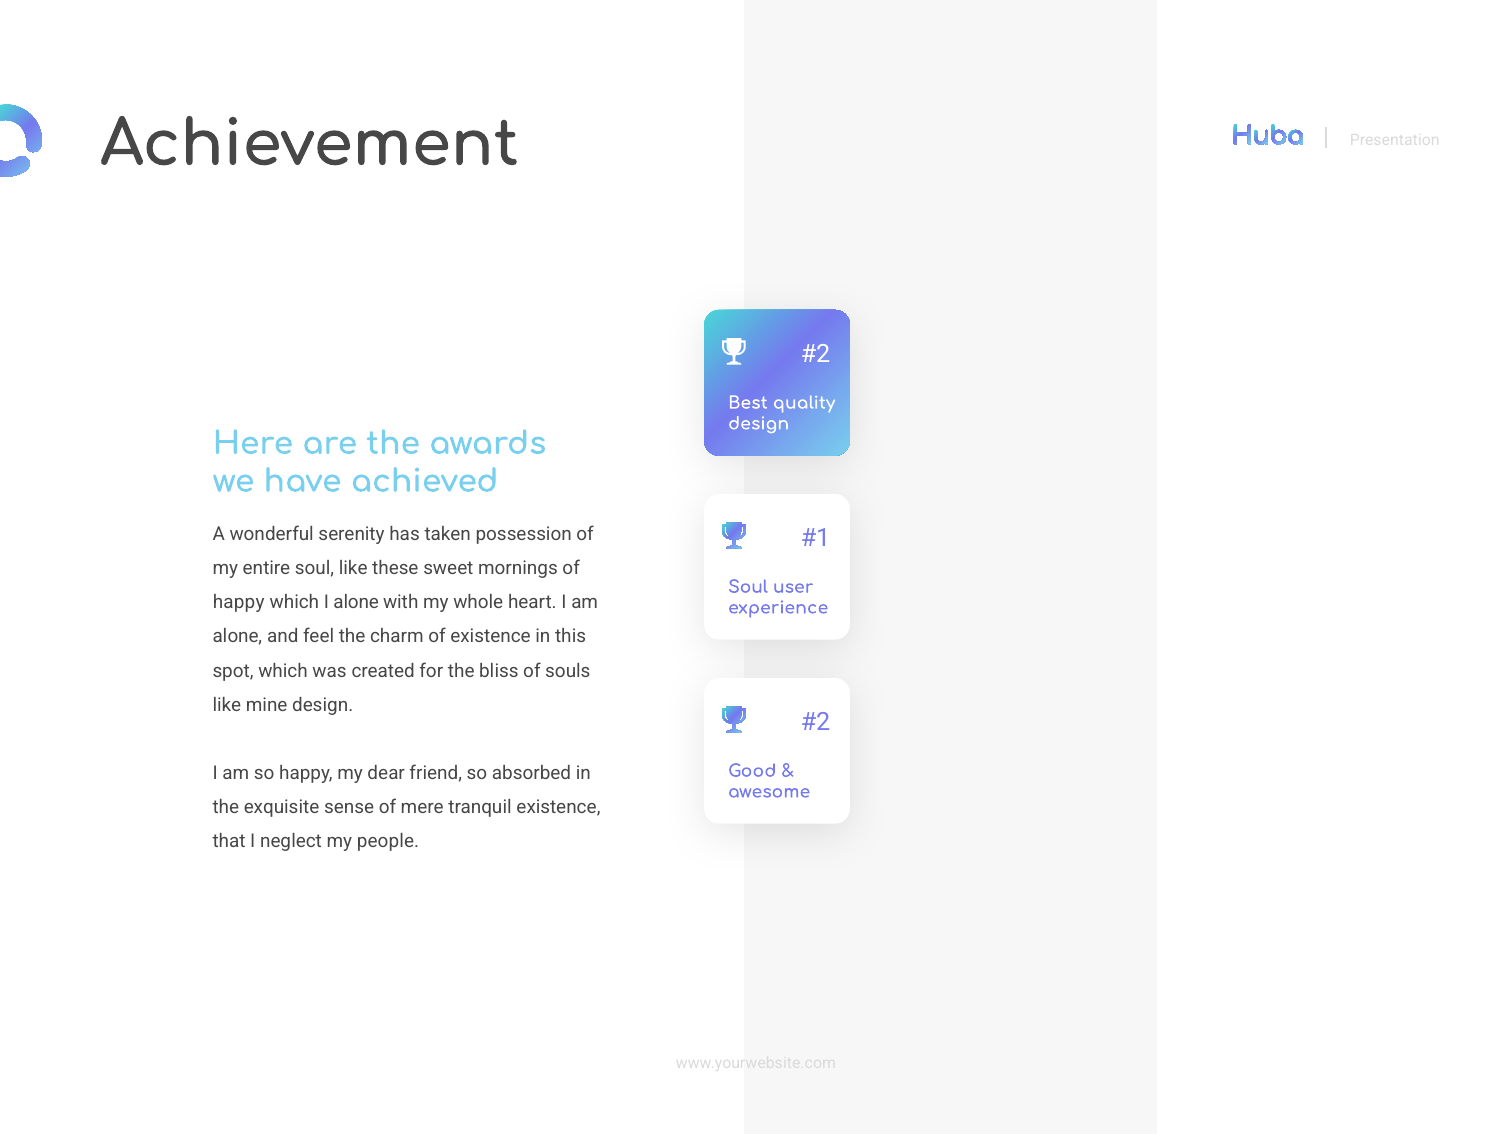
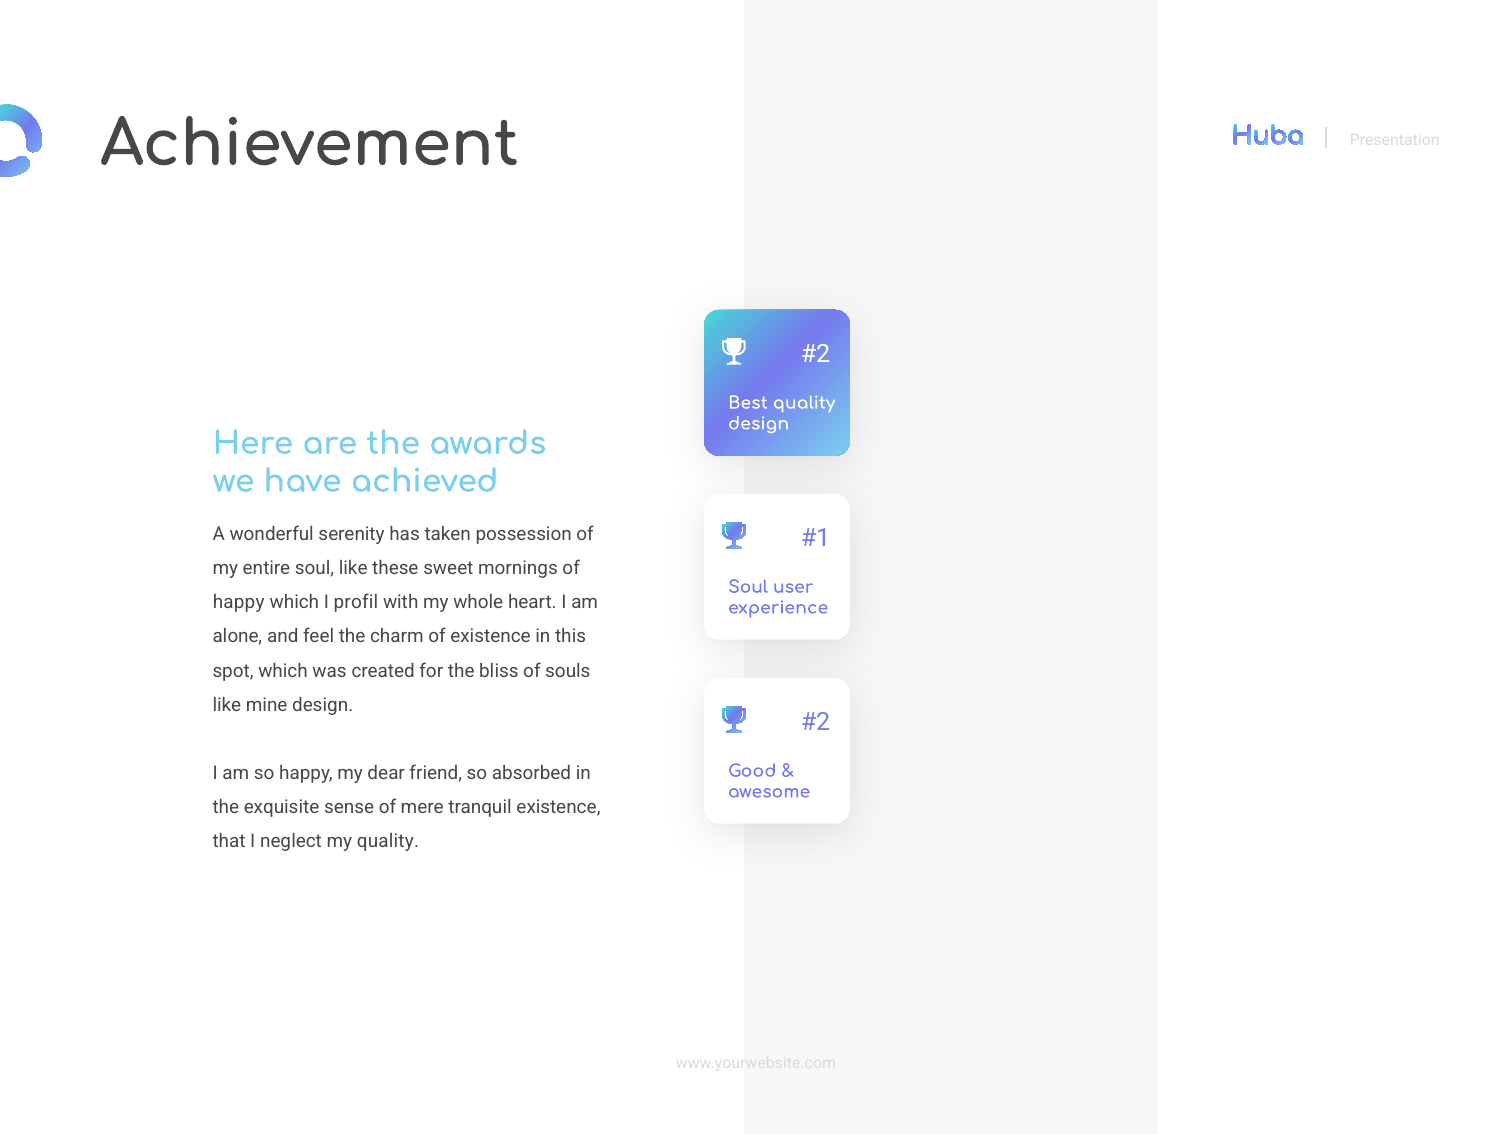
I alone: alone -> profil
my people: people -> quality
